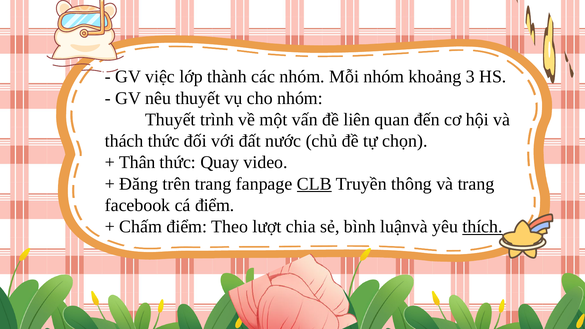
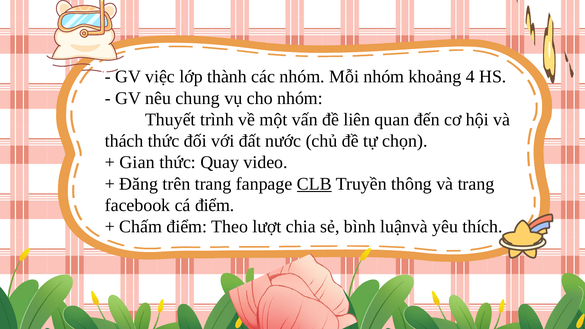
3: 3 -> 4
nêu thuyết: thuyết -> chung
Thân: Thân -> Gian
thích underline: present -> none
